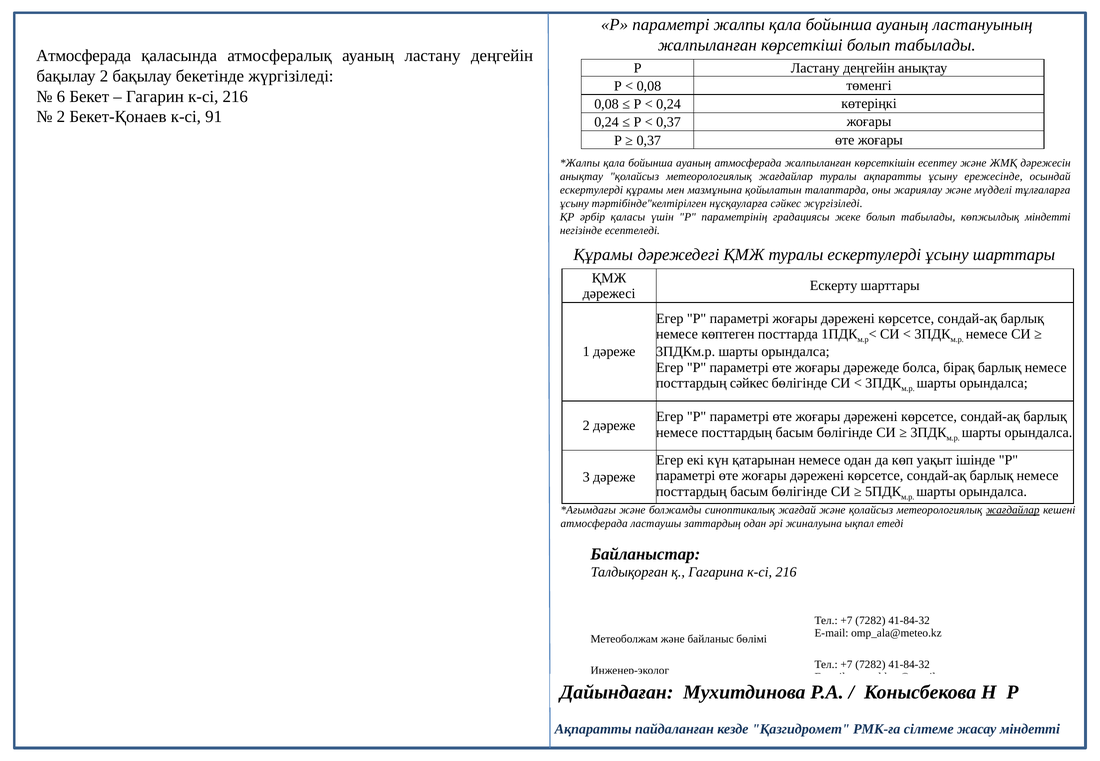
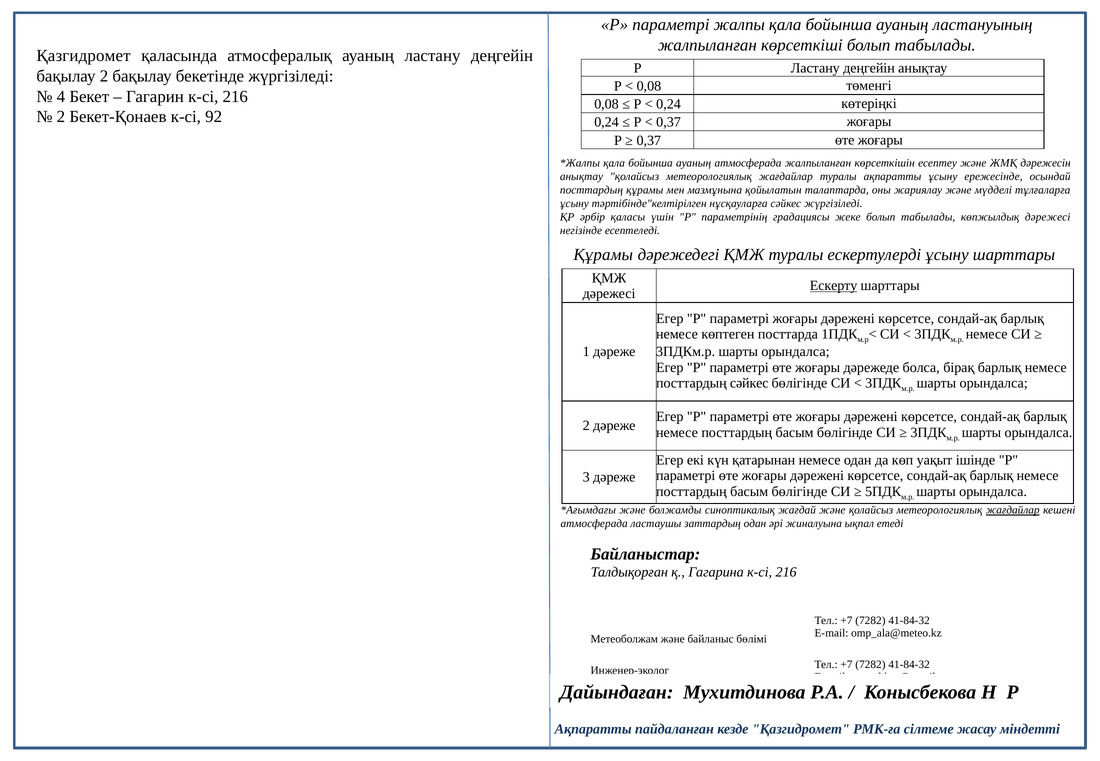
Атмосферада at (84, 56): Атмосферада -> Қазгидромет
6: 6 -> 4
91: 91 -> 92
ескертулерді at (592, 190): ескертулерді -> посттардың
көпжылдық міндетті: міндетті -> дәрежесі
Ескерту underline: none -> present
